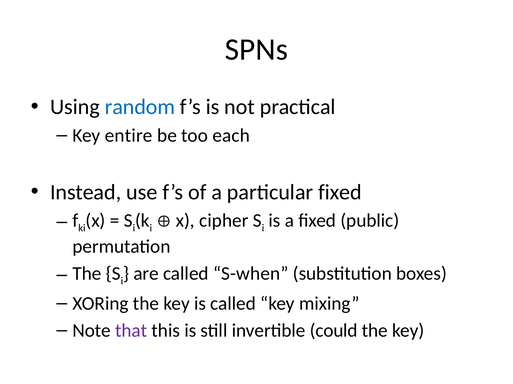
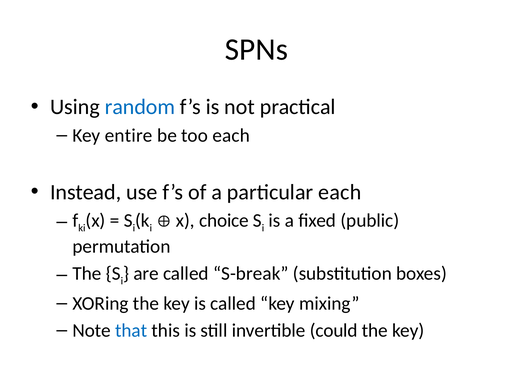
particular fixed: fixed -> each
cipher: cipher -> choice
S-when: S-when -> S-break
that colour: purple -> blue
